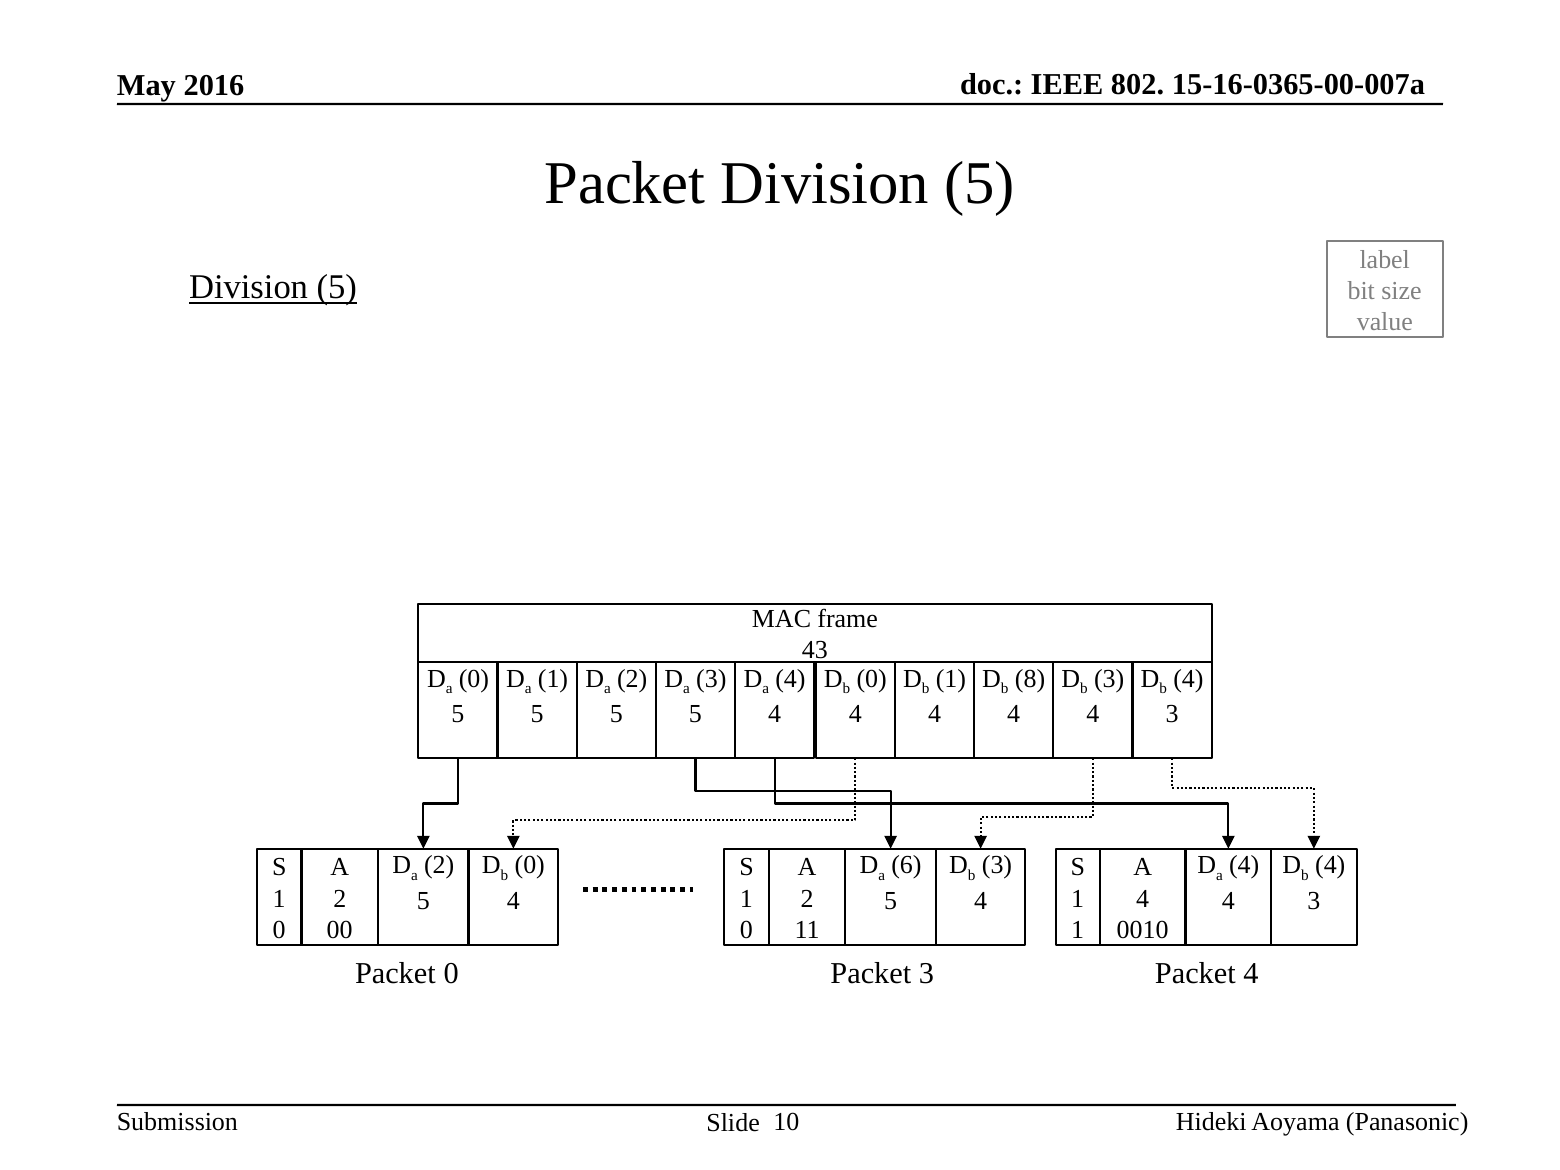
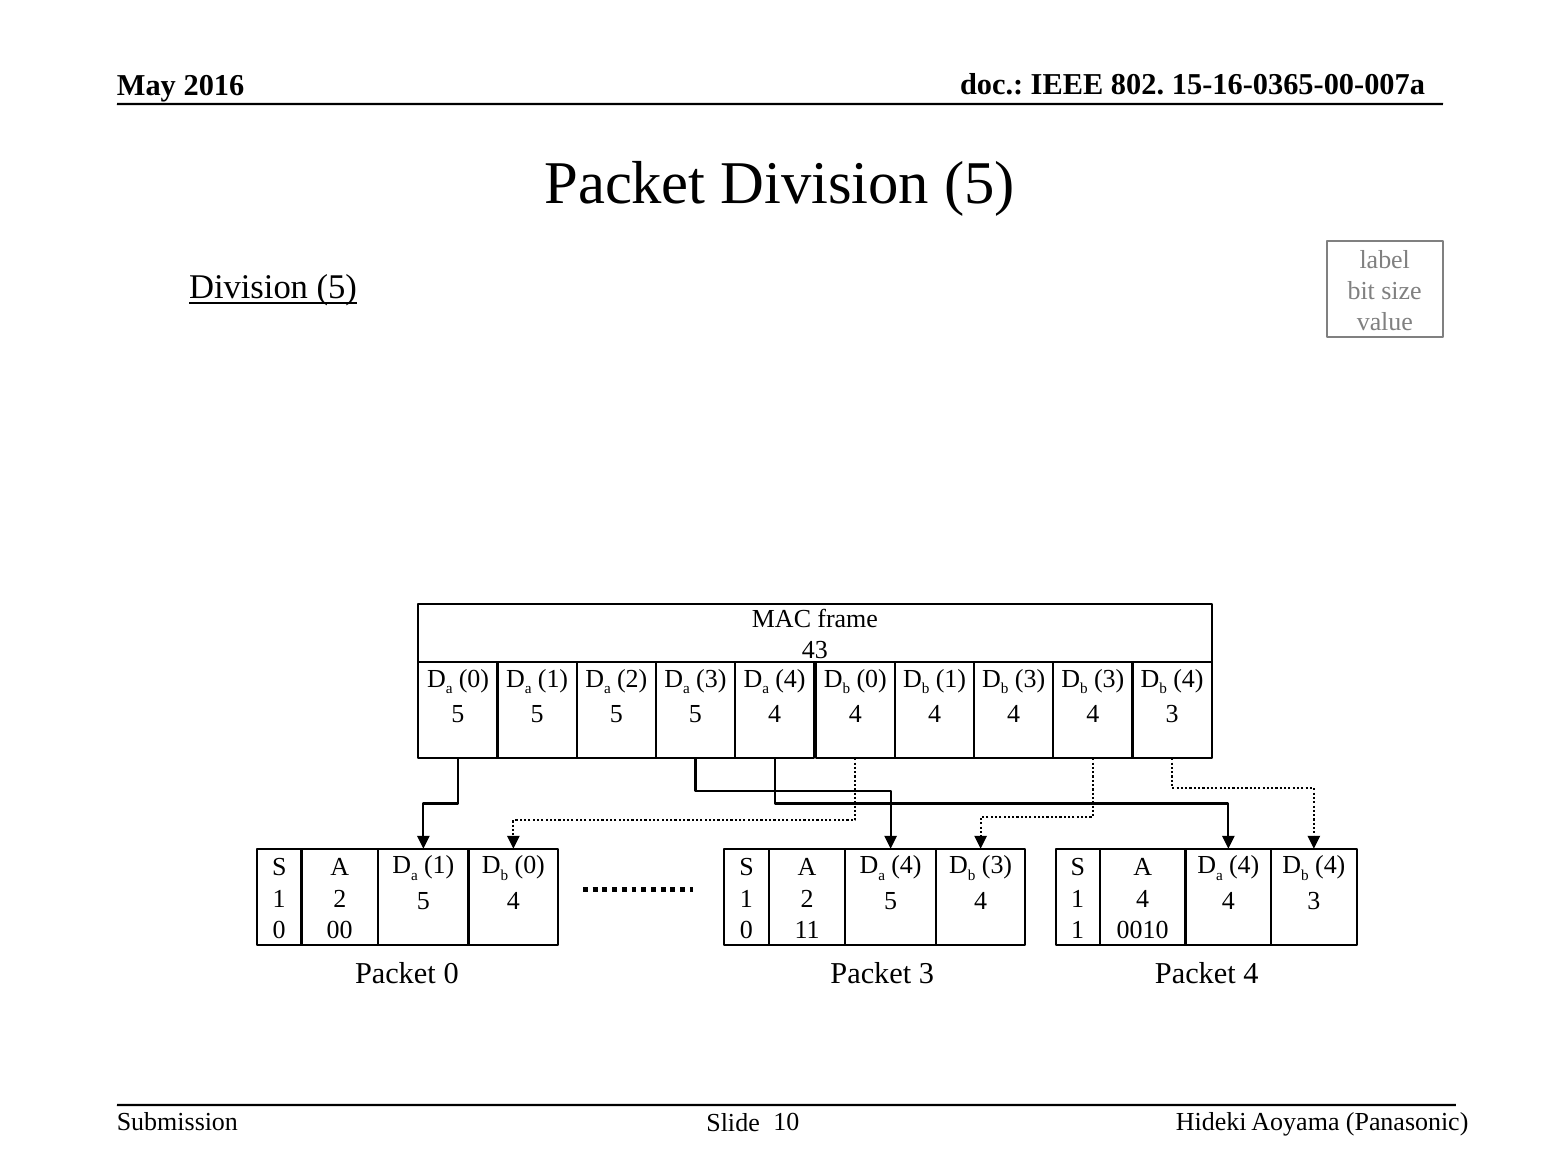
8 at (1030, 679): 8 -> 3
2 at (439, 865): 2 -> 1
6 at (906, 865): 6 -> 4
